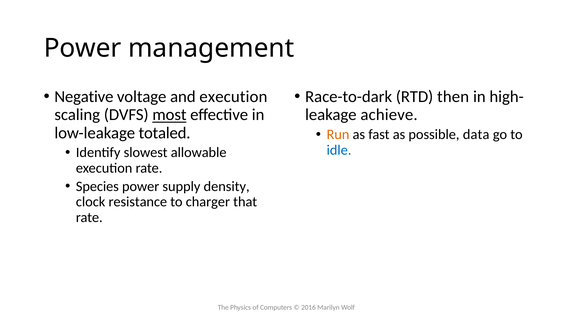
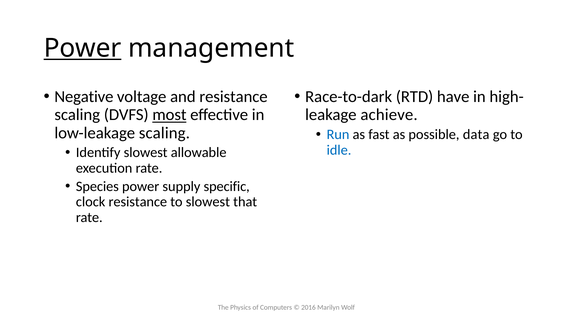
Power at (83, 48) underline: none -> present
and execution: execution -> resistance
then: then -> have
low-leakage totaled: totaled -> scaling
Run colour: orange -> blue
density: density -> specific
to charger: charger -> slowest
